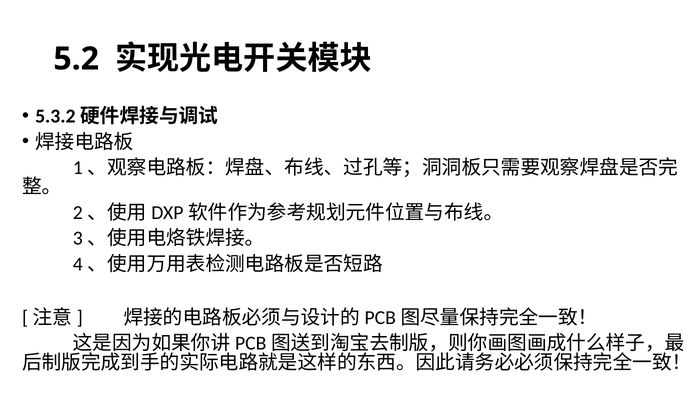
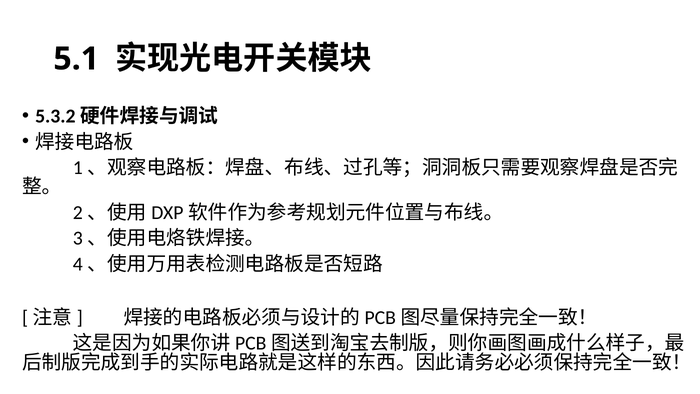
5.2: 5.2 -> 5.1
